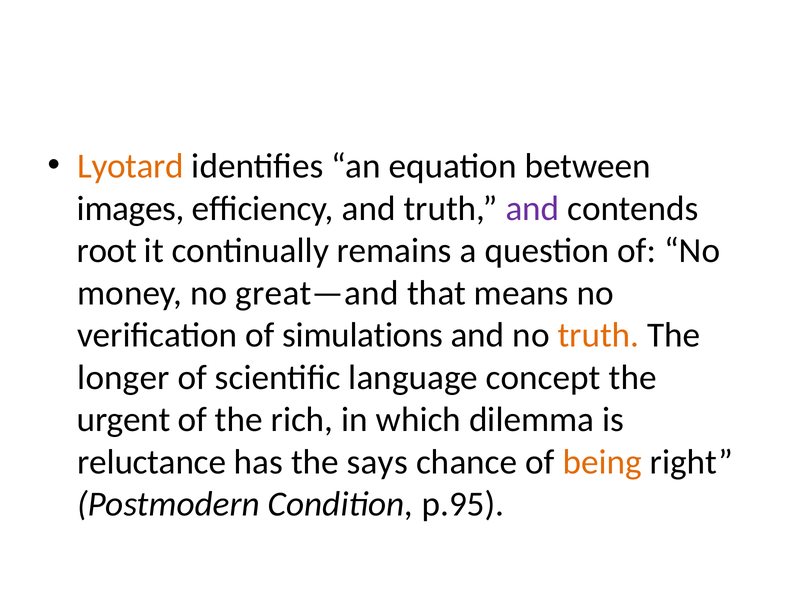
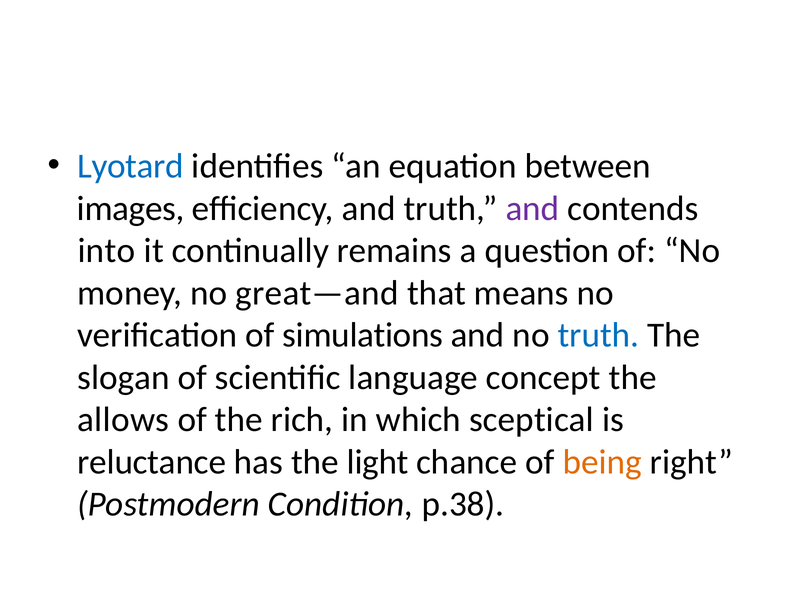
Lyotard colour: orange -> blue
root: root -> into
truth at (598, 336) colour: orange -> blue
longer: longer -> slogan
urgent: urgent -> allows
dilemma: dilemma -> sceptical
says: says -> light
p.95: p.95 -> p.38
